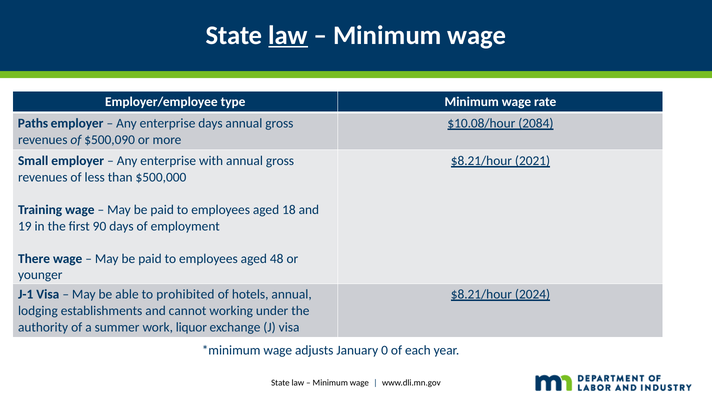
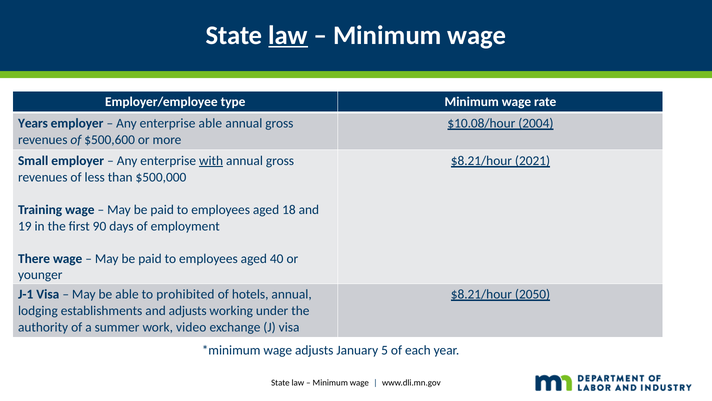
Paths: Paths -> Years
enterprise days: days -> able
2084: 2084 -> 2004
$500,090: $500,090 -> $500,600
with underline: none -> present
48: 48 -> 40
2024: 2024 -> 2050
and cannot: cannot -> adjusts
liquor: liquor -> video
0: 0 -> 5
